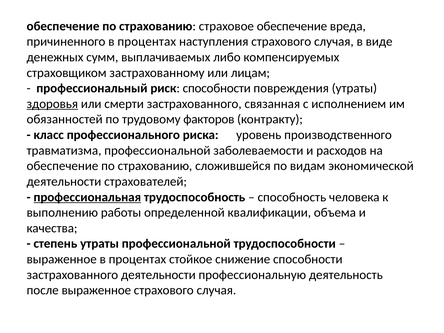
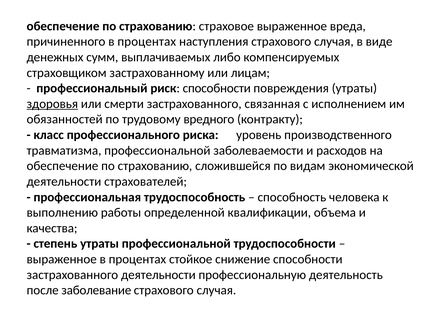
страховое обеспечение: обеспечение -> выраженное
факторов: факторов -> вредного
профессиональная underline: present -> none
после выраженное: выраженное -> заболевание
